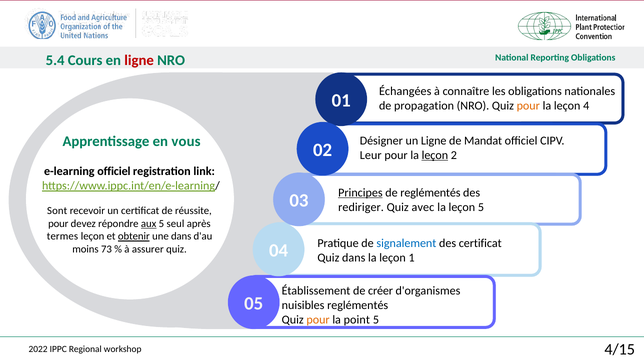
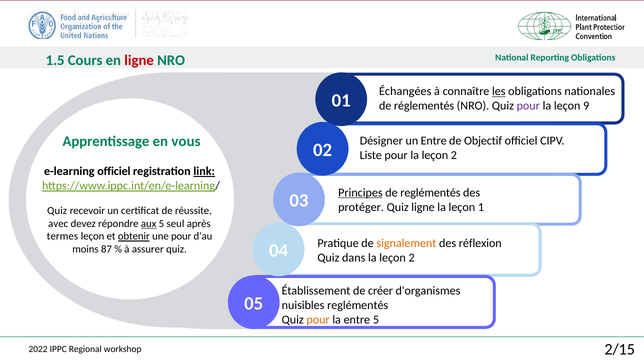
5.4: 5.4 -> 1.5
les underline: none -> present
propagation: propagation -> réglementés
pour at (528, 106) colour: orange -> purple
4: 4 -> 9
un Ligne: Ligne -> Entre
Mandat: Mandat -> Objectif
Leur: Leur -> Liste
leçon at (435, 155) underline: present -> none
link underline: none -> present
rediriger: rediriger -> protéger
Quiz avec: avec -> ligne
leçon 5: 5 -> 1
Sont at (57, 211): Sont -> Quiz
pour at (58, 224): pour -> avec
une dans: dans -> pour
signalement colour: blue -> orange
des certificat: certificat -> réflexion
73: 73 -> 87
1 at (412, 258): 1 -> 2
la point: point -> entre
4/15: 4/15 -> 2/15
